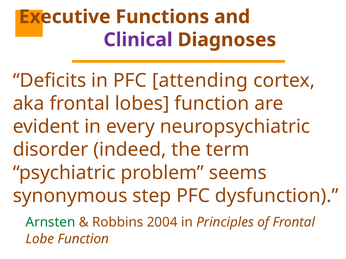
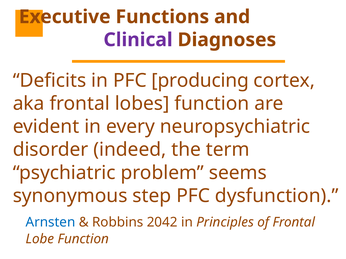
attending: attending -> producing
Arnsten colour: green -> blue
2004: 2004 -> 2042
